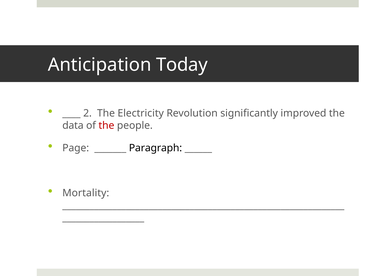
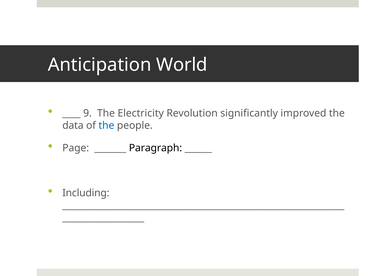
Today: Today -> World
2: 2 -> 9
the at (106, 125) colour: red -> blue
Mortality: Mortality -> Including
